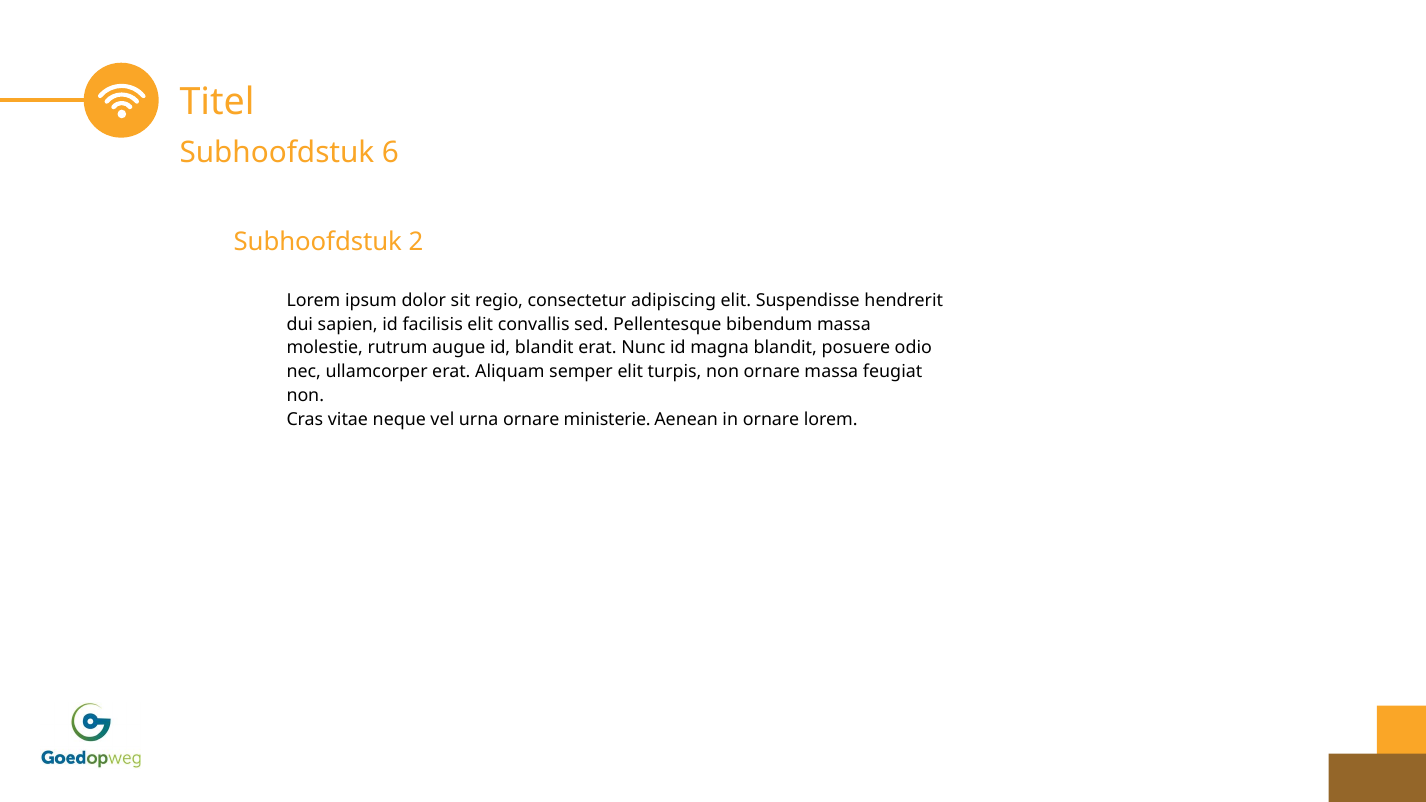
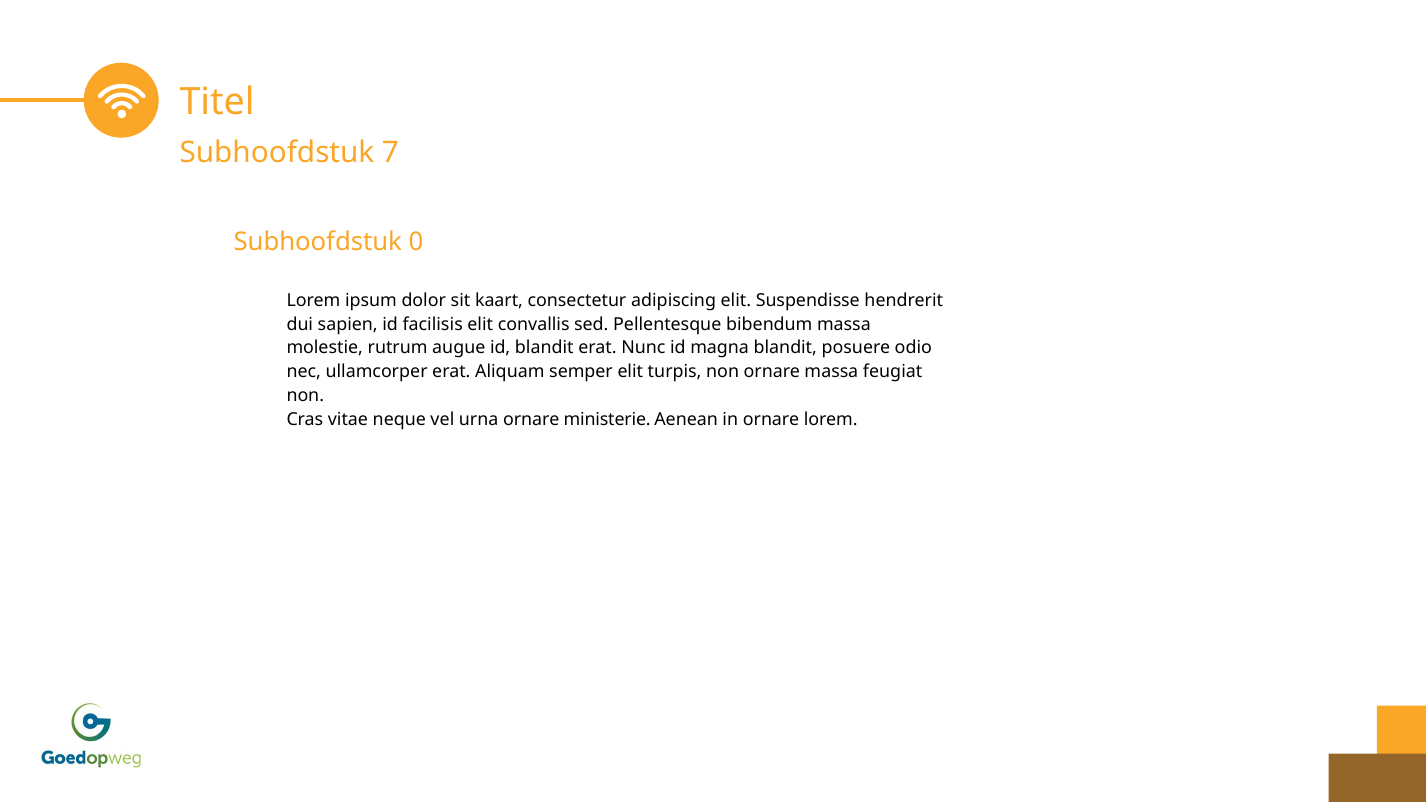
6: 6 -> 7
2: 2 -> 0
regio: regio -> kaart
